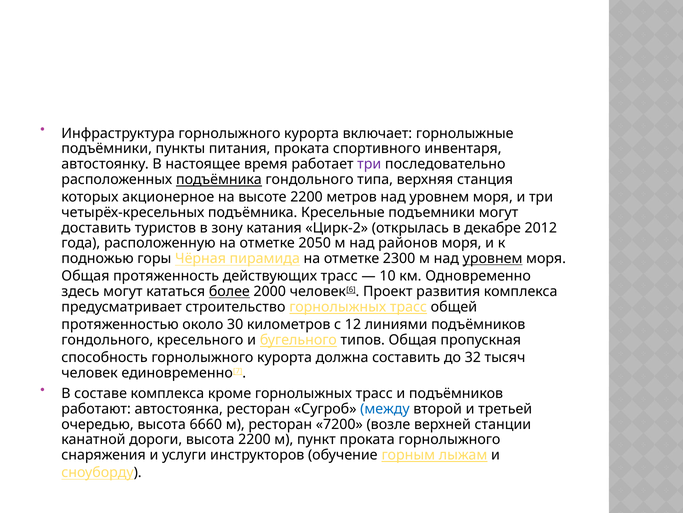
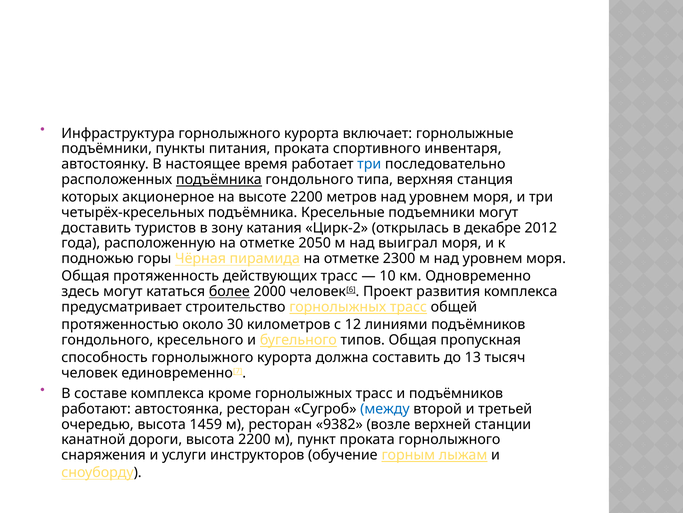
три at (369, 164) colour: purple -> blue
районов: районов -> выиграл
уровнем at (493, 258) underline: present -> none
32: 32 -> 13
6660: 6660 -> 1459
7200: 7200 -> 9382
